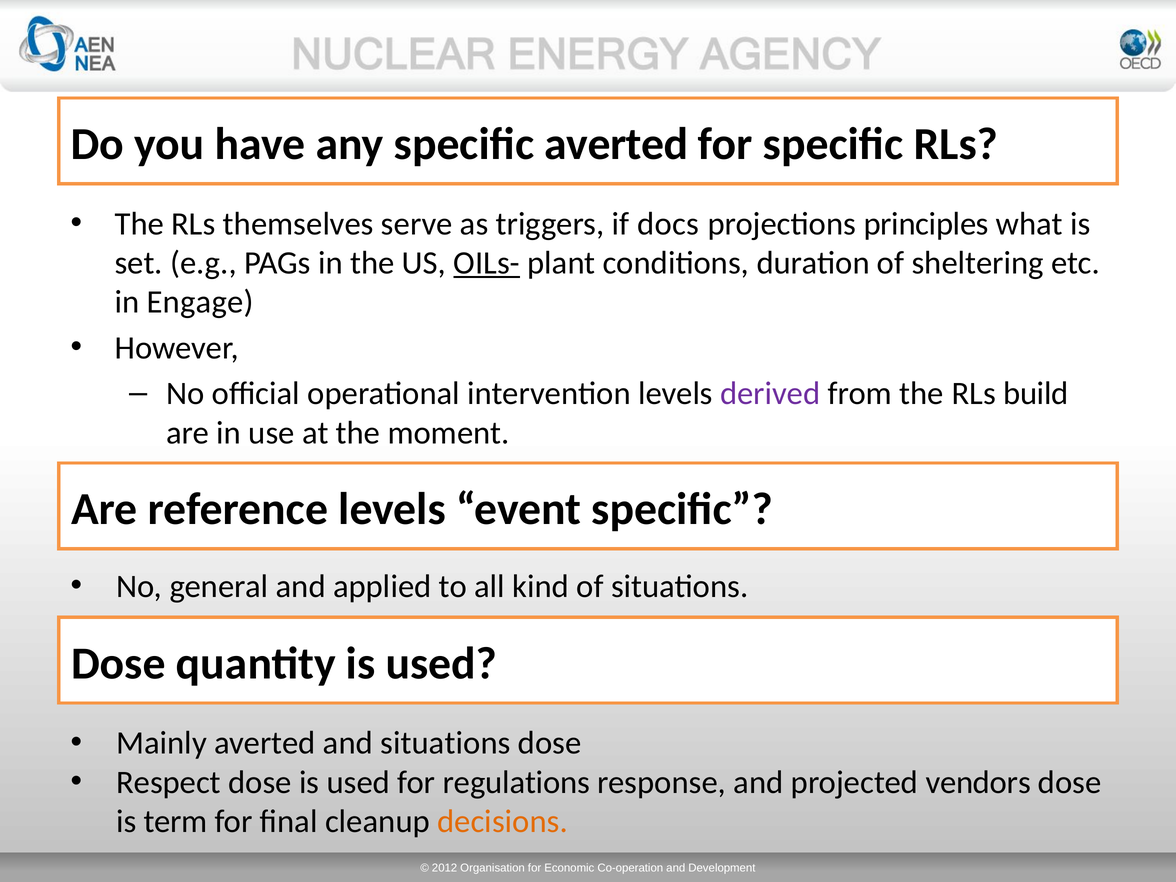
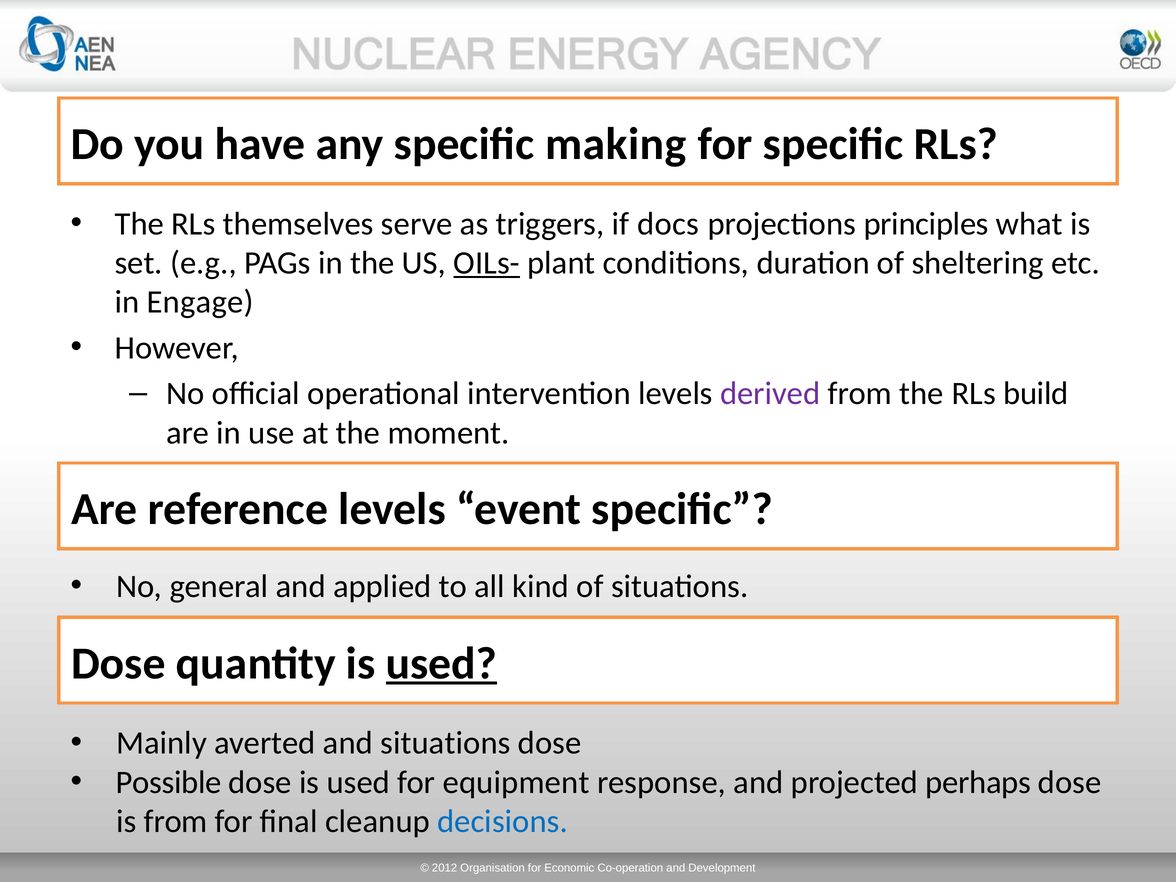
specific averted: averted -> making
used at (441, 663) underline: none -> present
Respect: Respect -> Possible
regulations: regulations -> equipment
vendors: vendors -> perhaps
is term: term -> from
decisions colour: orange -> blue
